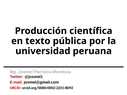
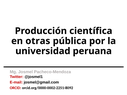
texto: texto -> otras
